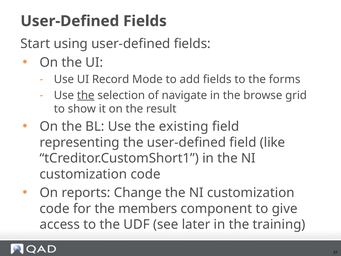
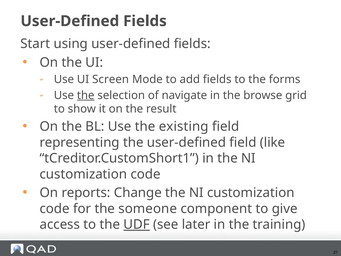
Record: Record -> Screen
members: members -> someone
UDF underline: none -> present
